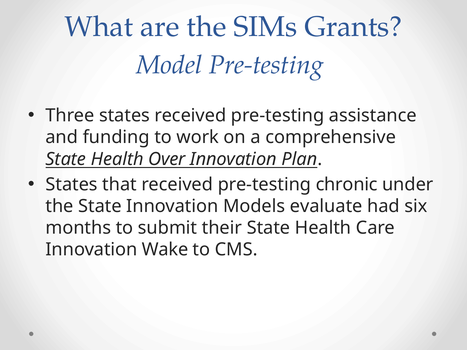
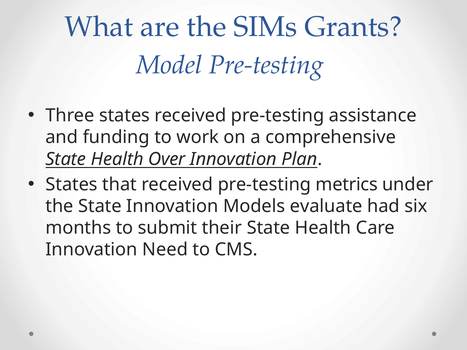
chronic: chronic -> metrics
Wake: Wake -> Need
